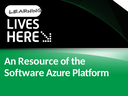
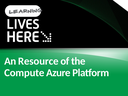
Software: Software -> Compute
